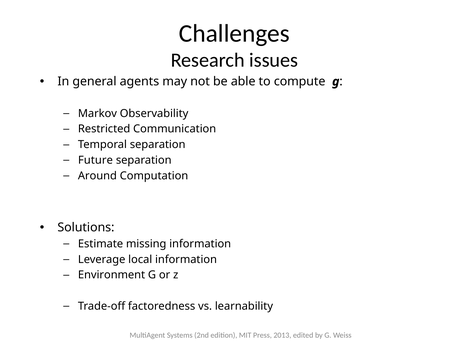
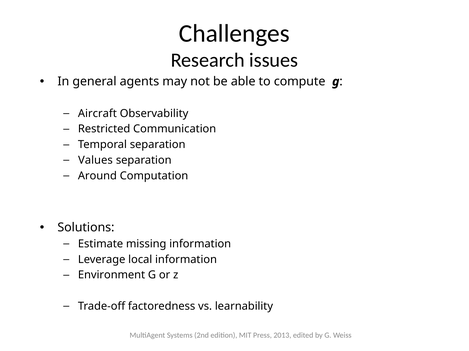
Markov: Markov -> Aircraft
Future: Future -> Values
